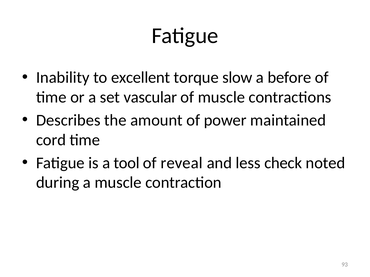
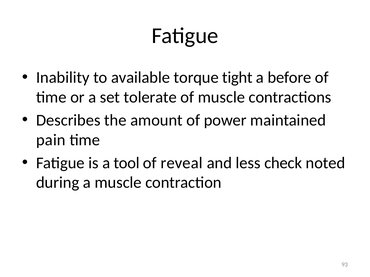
excellent: excellent -> available
slow: slow -> tight
vascular: vascular -> tolerate
cord: cord -> pain
